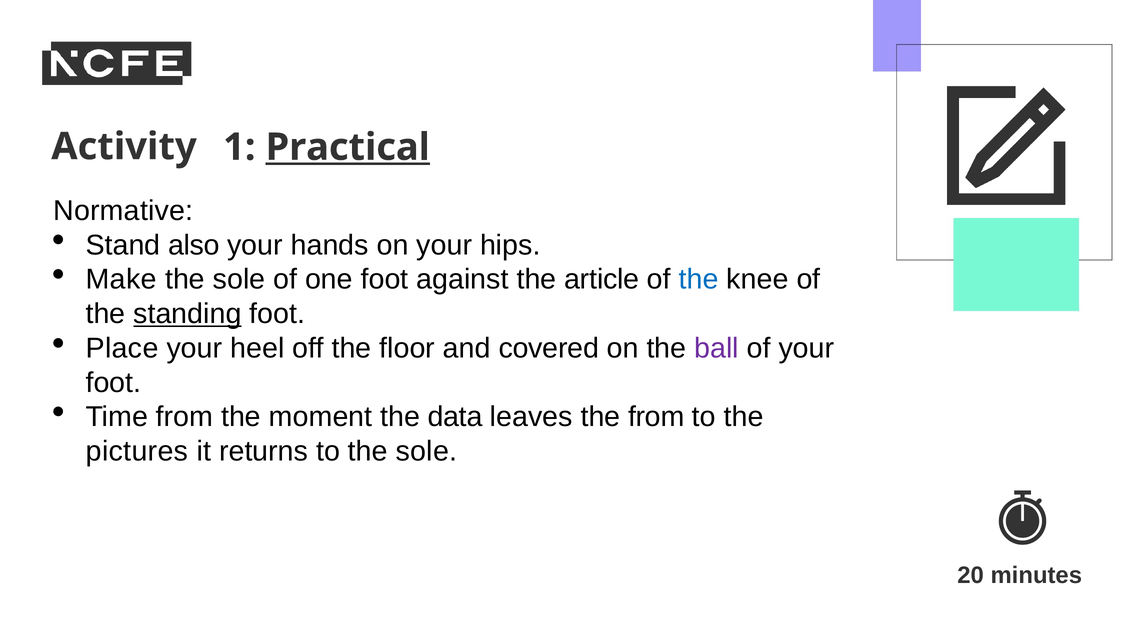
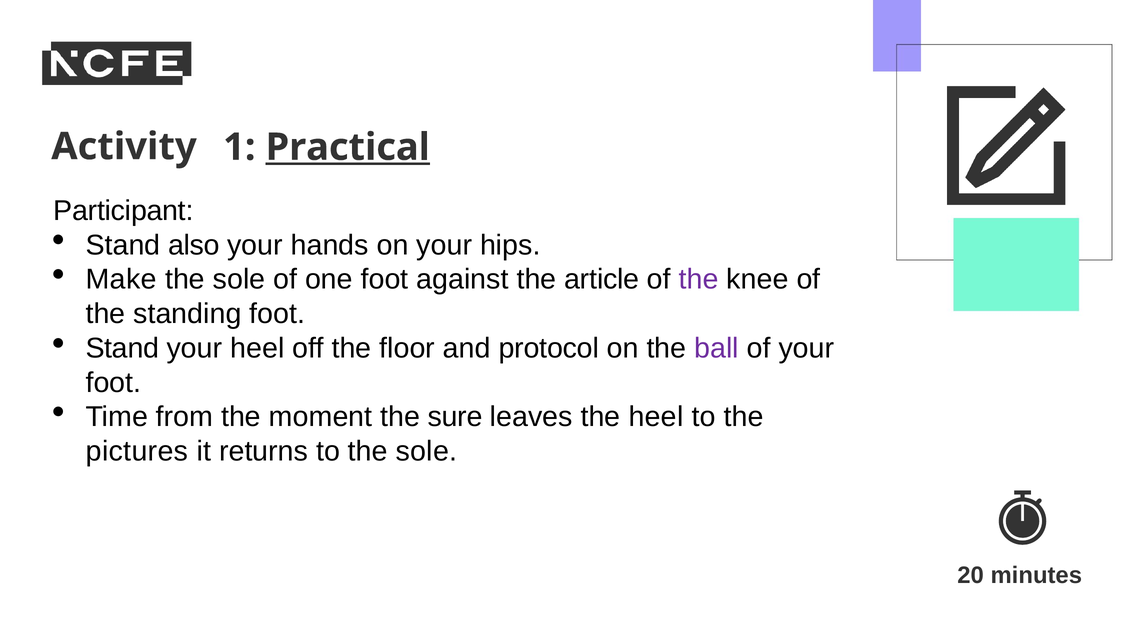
Normative: Normative -> Participant
the at (699, 280) colour: blue -> purple
standing underline: present -> none
Place at (122, 348): Place -> Stand
covered: covered -> protocol
data: data -> sure
the from: from -> heel
